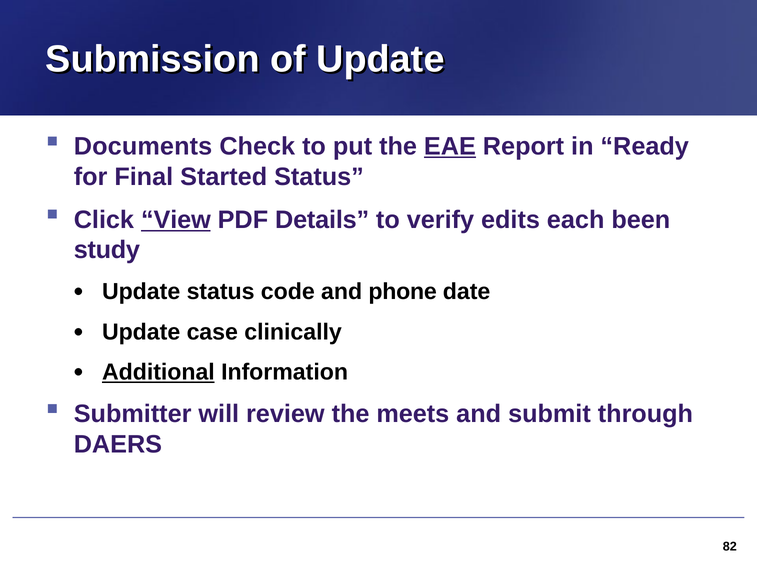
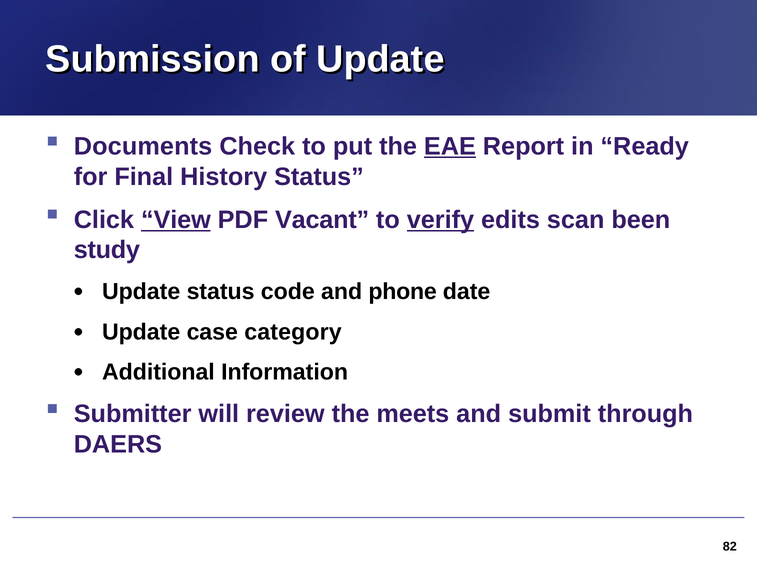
Started: Started -> History
Details: Details -> Vacant
verify underline: none -> present
each: each -> scan
clinically: clinically -> category
Additional underline: present -> none
